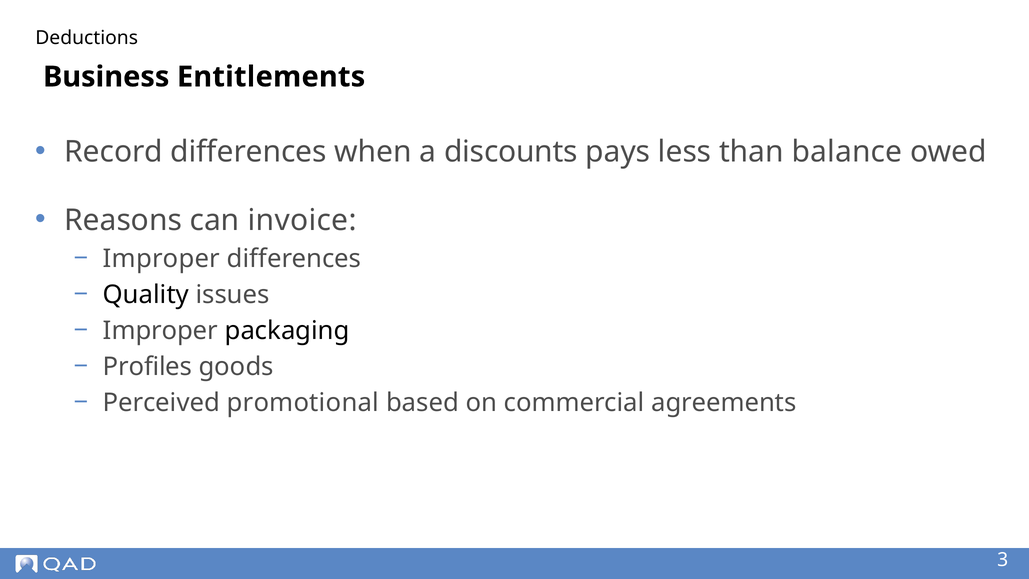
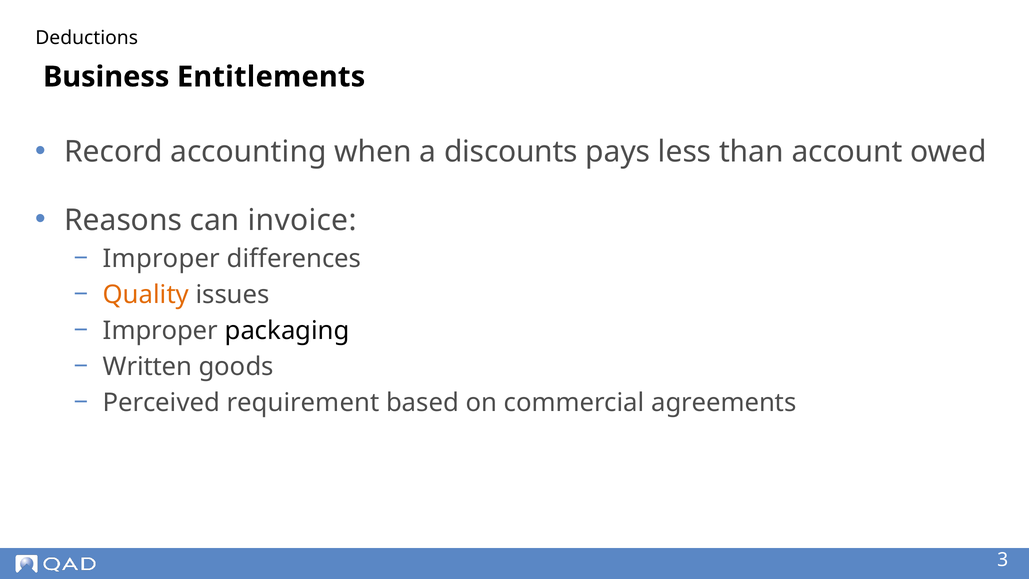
Record differences: differences -> accounting
balance: balance -> account
Quality colour: black -> orange
Profiles: Profiles -> Written
promotional: promotional -> requirement
